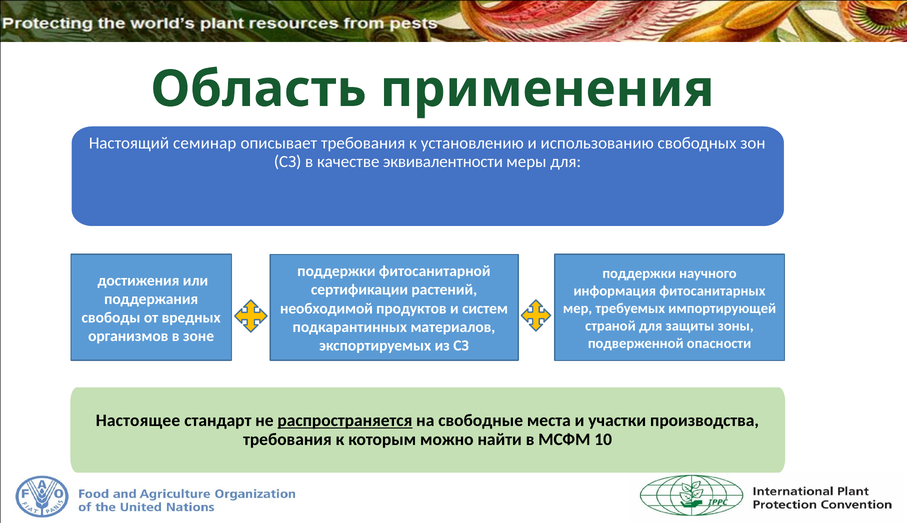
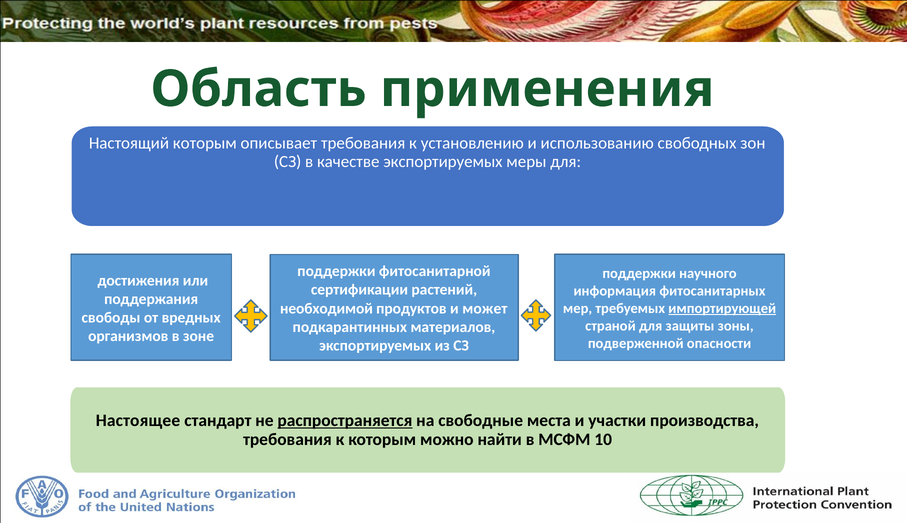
Настоящий семинар: семинар -> которым
качестве эквивалентности: эквивалентности -> экспортируемых
систем: систем -> может
импортирующей underline: none -> present
